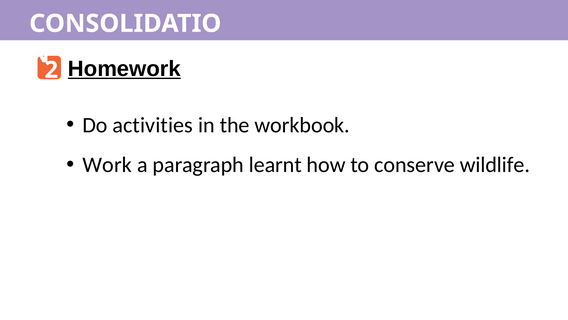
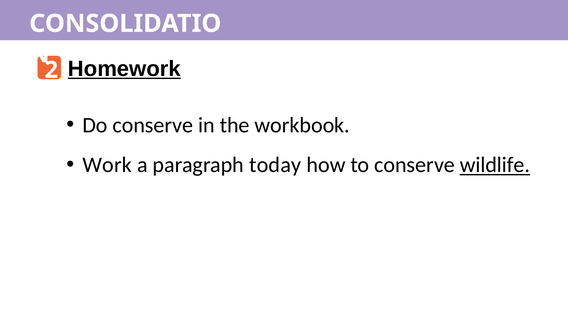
Do activities: activities -> conserve
learnt: learnt -> today
wildlife underline: none -> present
